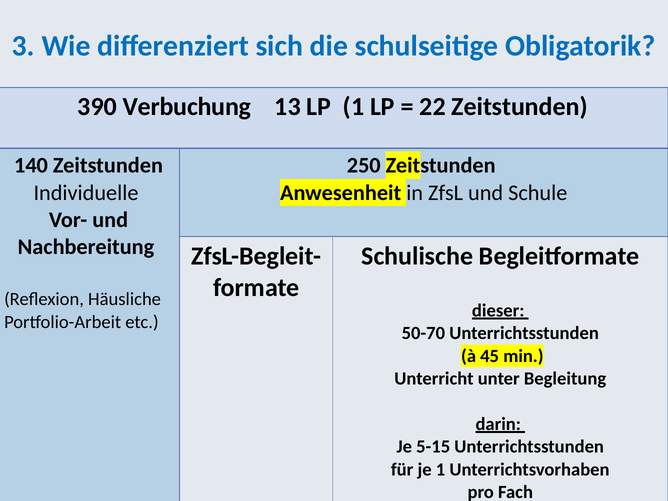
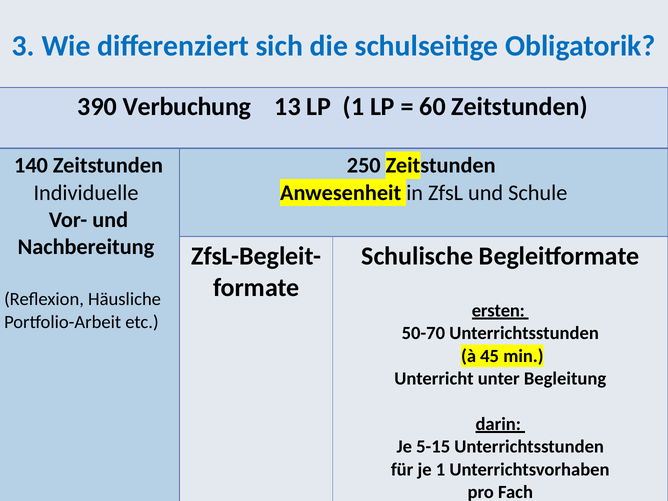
22: 22 -> 60
dieser: dieser -> ersten
